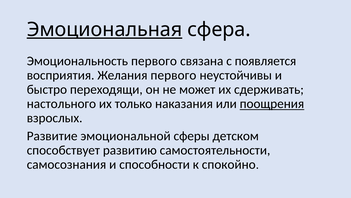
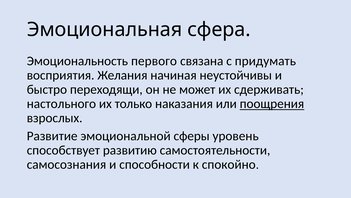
Эмоциональная underline: present -> none
появляется: появляется -> придумать
Желания первого: первого -> начиная
детском: детском -> уровень
